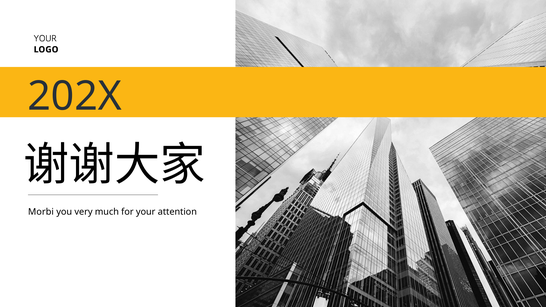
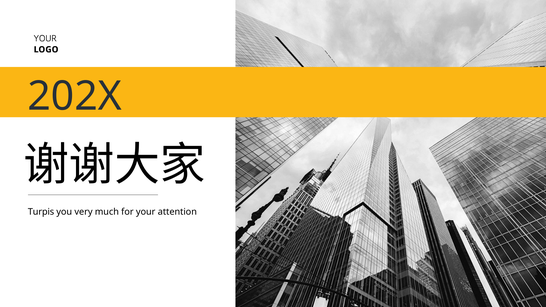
Morbi: Morbi -> Turpis
